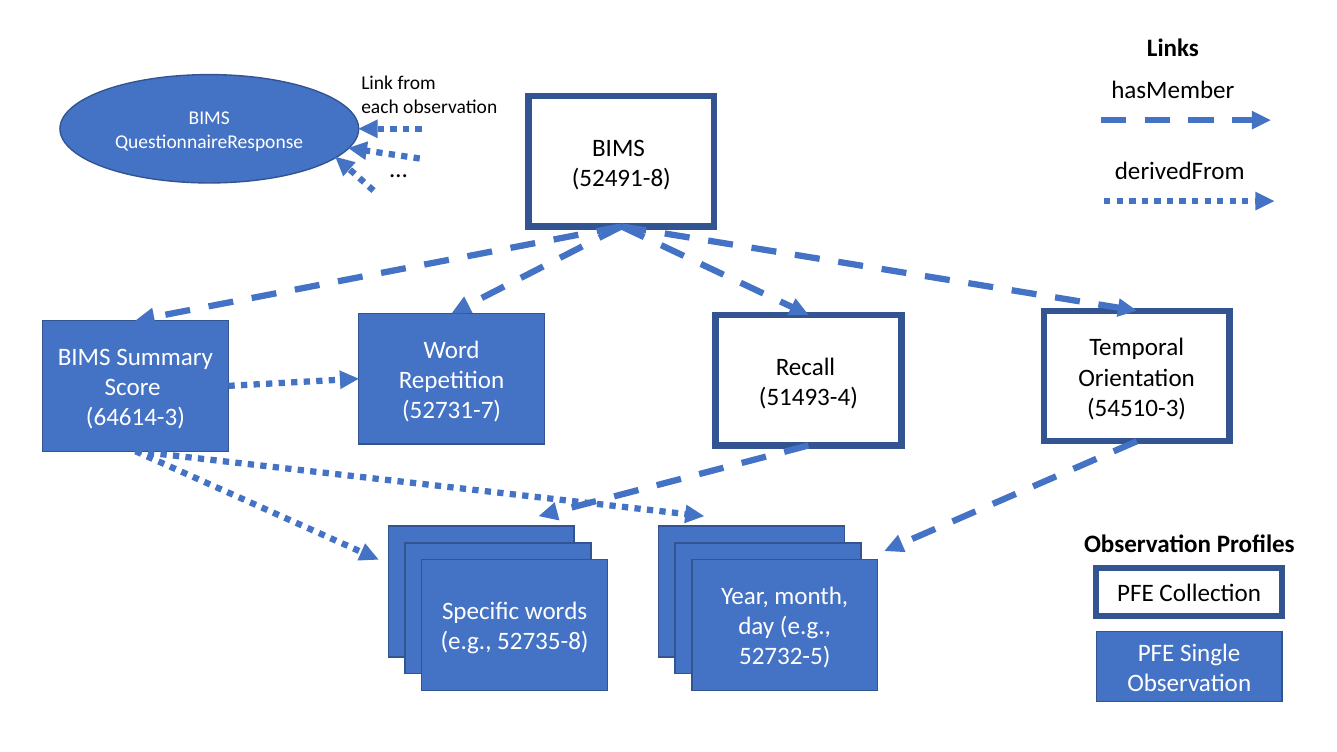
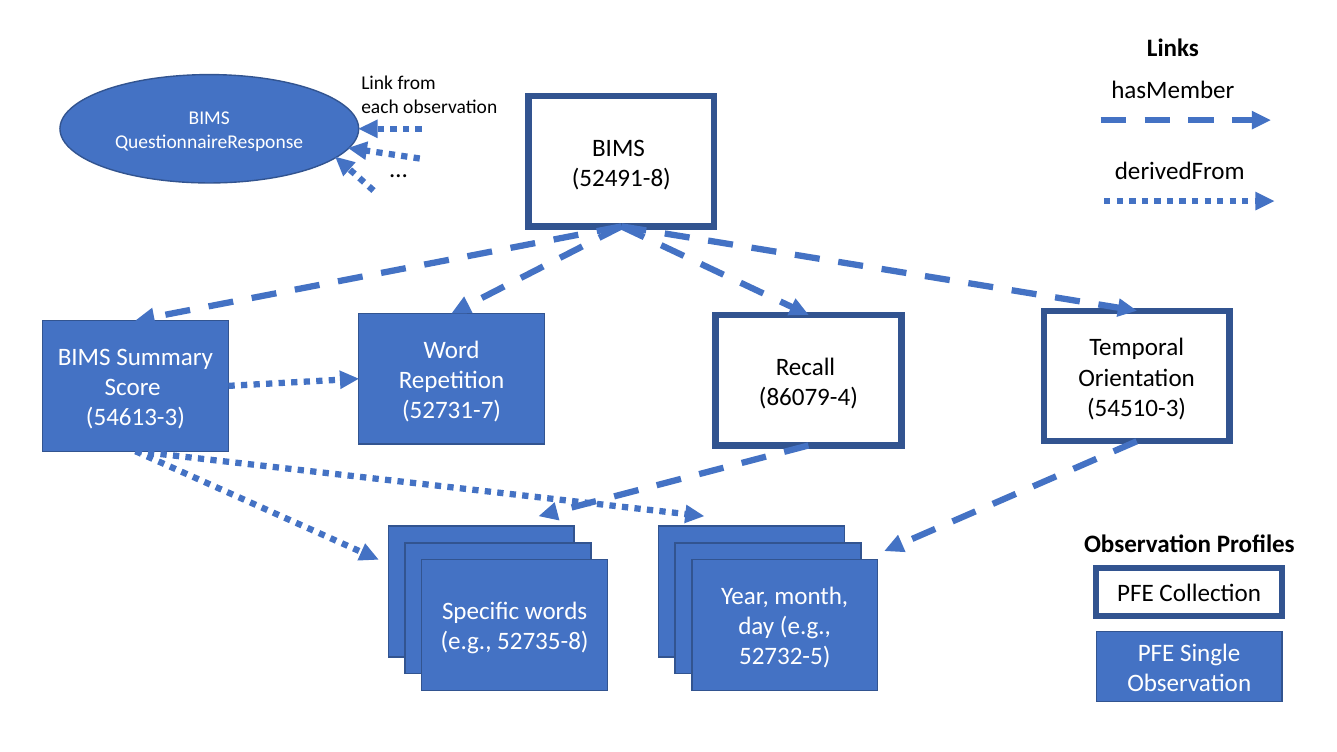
51493-4: 51493-4 -> 86079-4
64614-3: 64614-3 -> 54613-3
